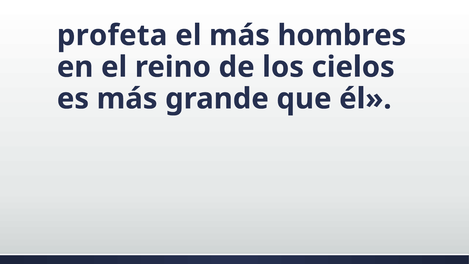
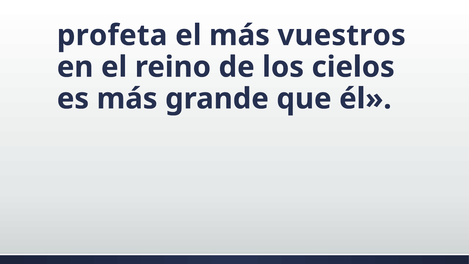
hombres: hombres -> vuestros
